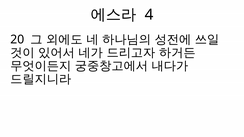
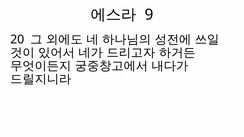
4: 4 -> 9
